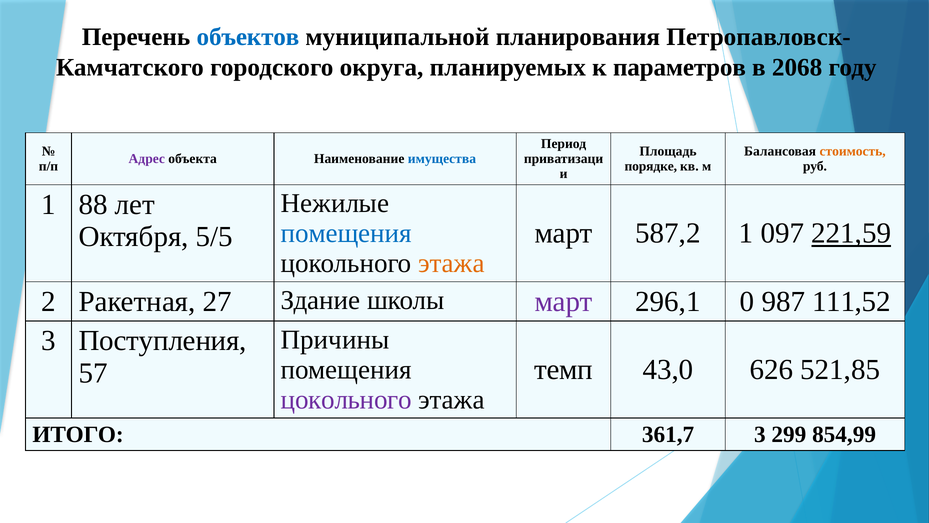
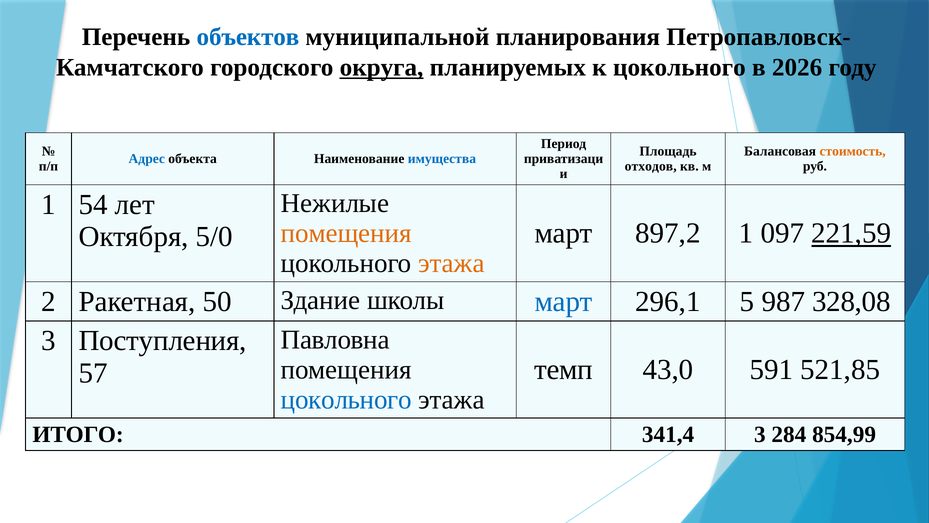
округа underline: none -> present
к параметров: параметров -> цокольного
2068: 2068 -> 2026
Адрес colour: purple -> blue
порядке: порядке -> отходов
88: 88 -> 54
587,2: 587,2 -> 897,2
помещения at (346, 233) colour: blue -> orange
5/5: 5/5 -> 5/0
27: 27 -> 50
март at (564, 301) colour: purple -> blue
0: 0 -> 5
111,52: 111,52 -> 328,08
Причины: Причины -> Павловна
626: 626 -> 591
цокольного at (346, 399) colour: purple -> blue
361,7: 361,7 -> 341,4
299: 299 -> 284
